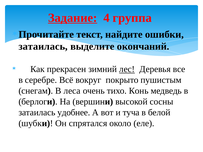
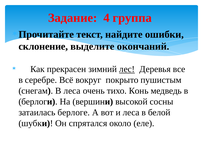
Задание underline: present -> none
затаилась at (43, 47): затаилась -> склонение
удобнее: удобнее -> берлоге
и туча: туча -> леса
